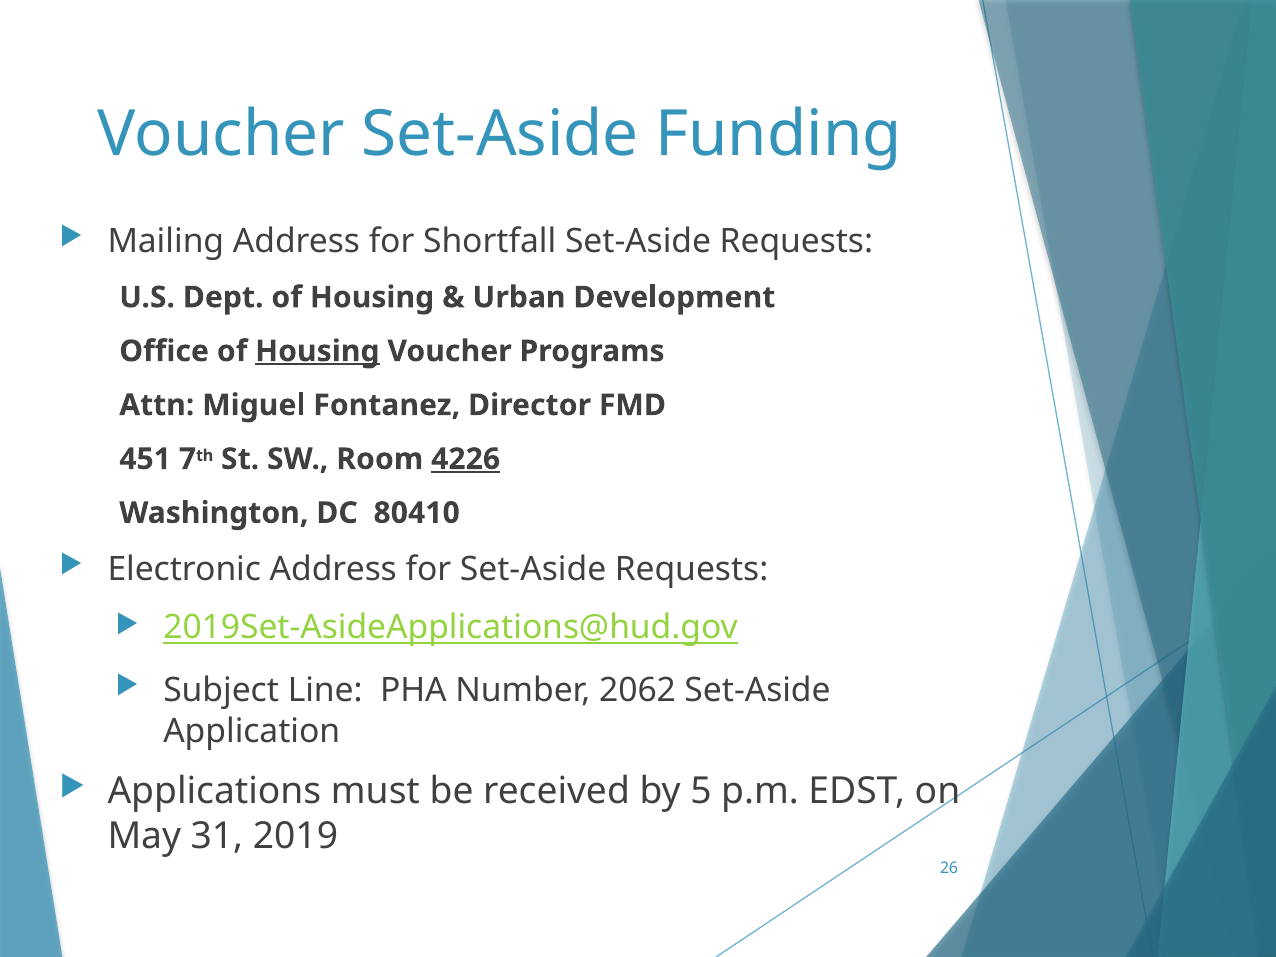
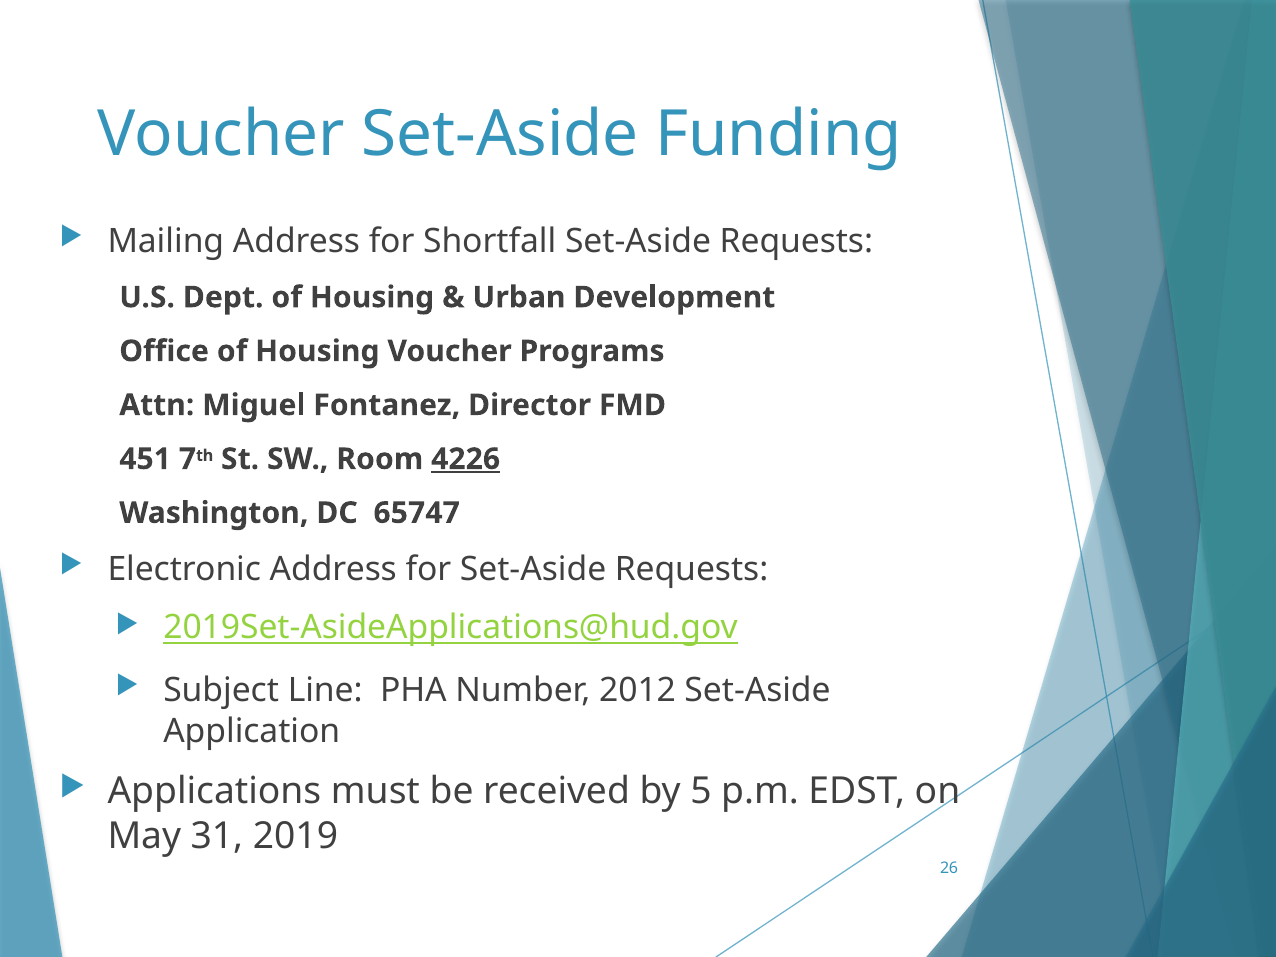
Housing at (317, 351) underline: present -> none
80410: 80410 -> 65747
2062: 2062 -> 2012
